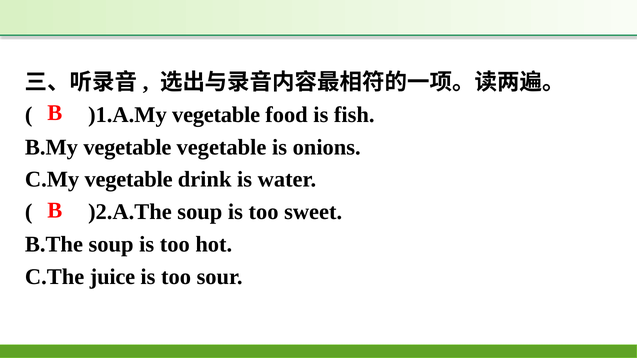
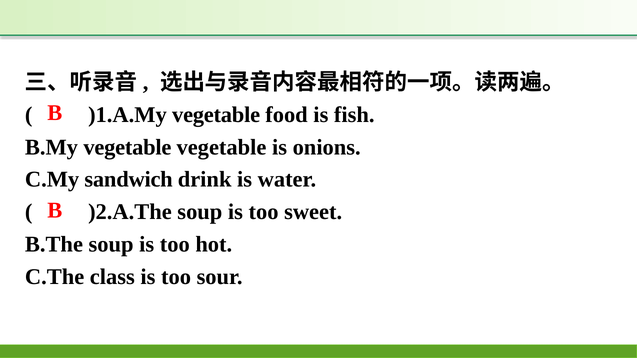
C.My vegetable: vegetable -> sandwich
juice: juice -> class
